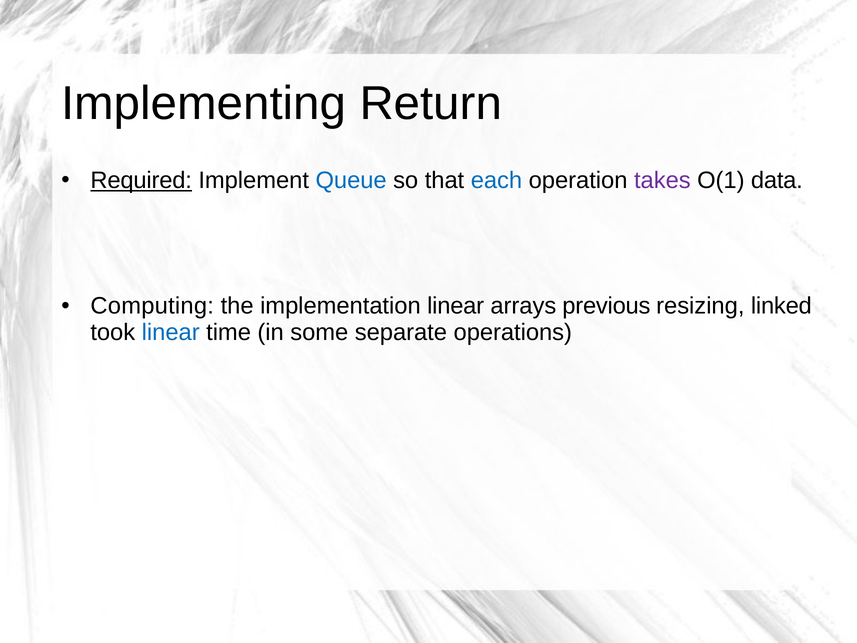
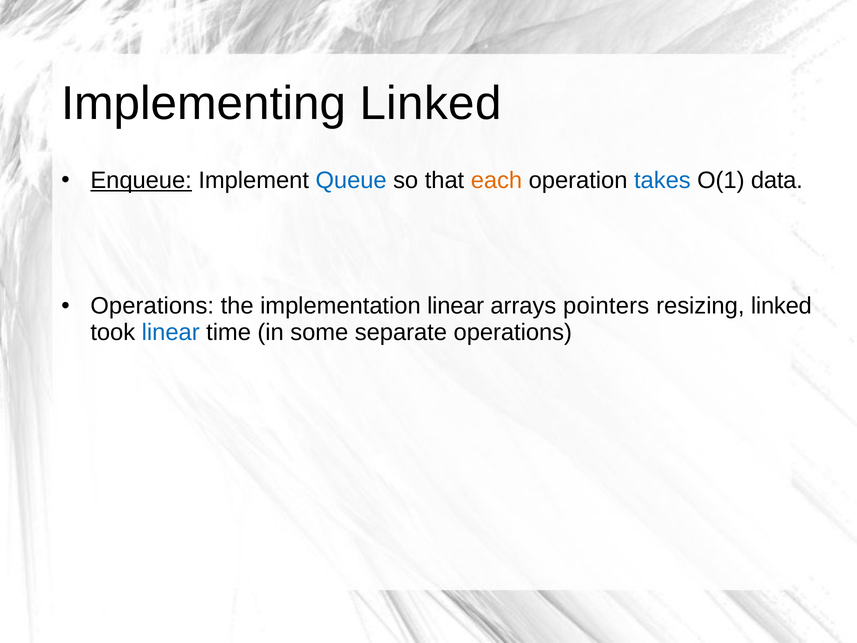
Implementing Return: Return -> Linked
Required: Required -> Enqueue
each colour: blue -> orange
takes colour: purple -> blue
Computing at (152, 306): Computing -> Operations
previous: previous -> pointers
